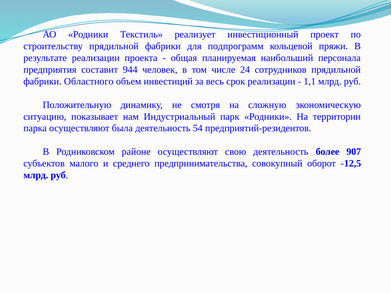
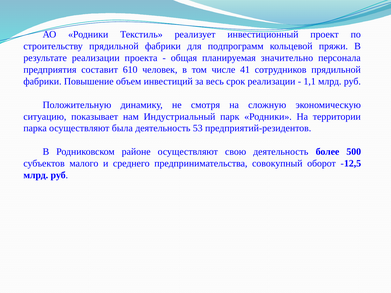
наибольший: наибольший -> значительно
944: 944 -> 610
24: 24 -> 41
Областного: Областного -> Повышение
54: 54 -> 53
907: 907 -> 500
